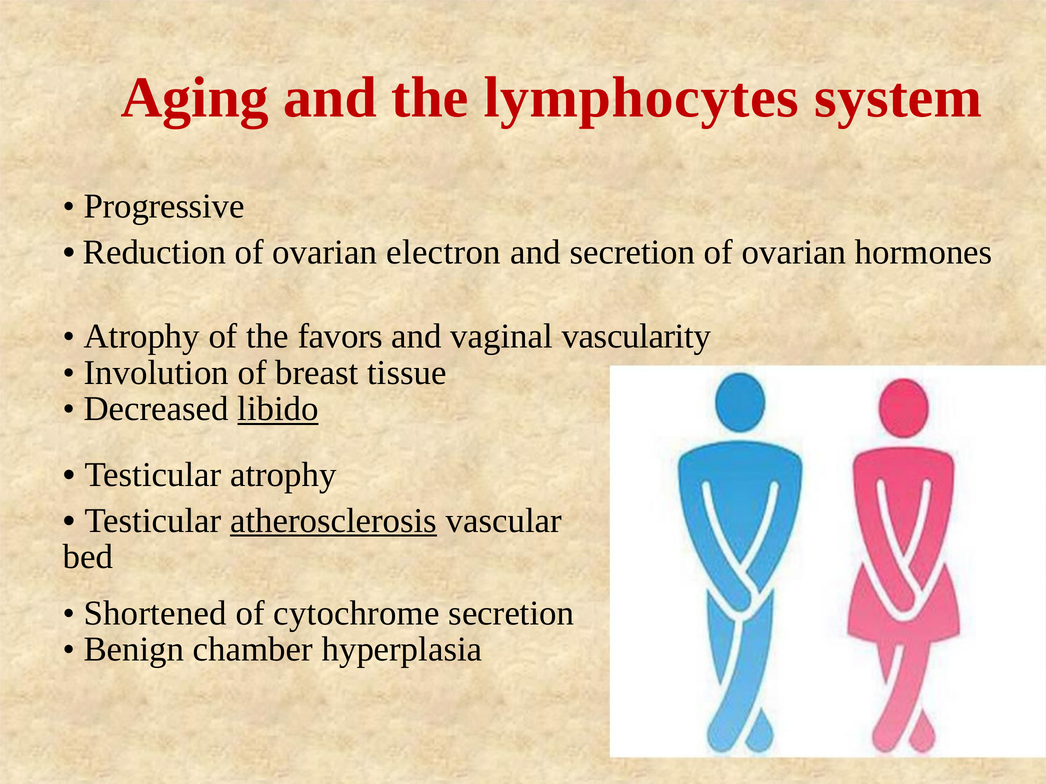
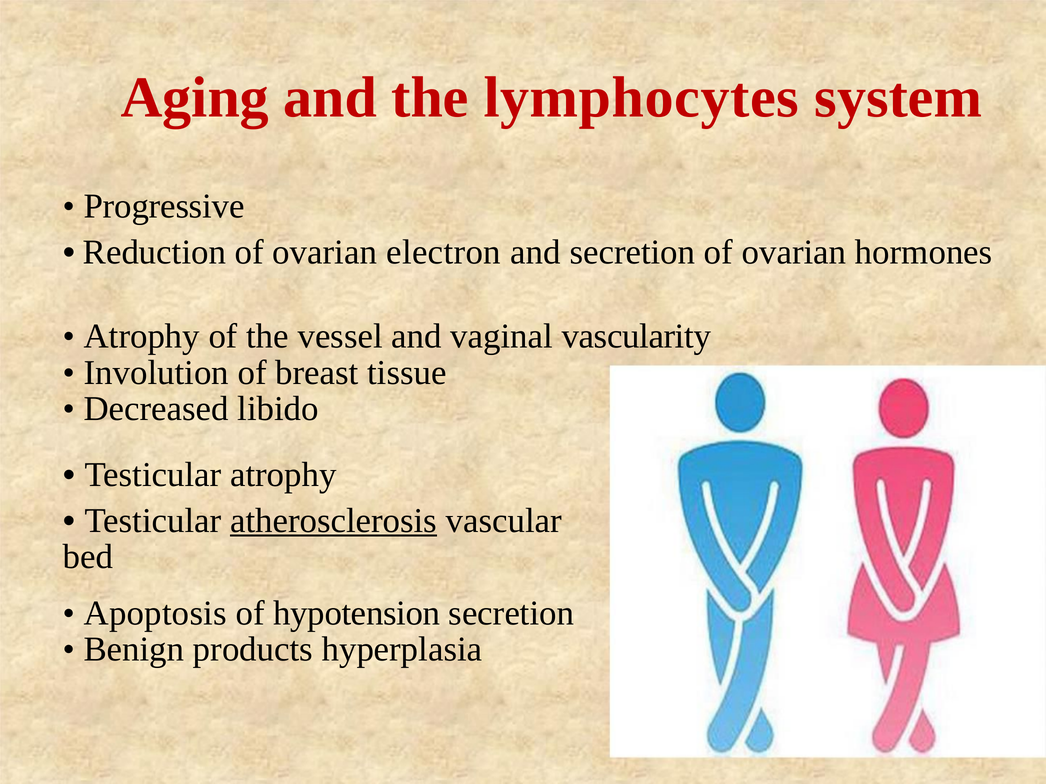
favors: favors -> vessel
libido underline: present -> none
Shortened: Shortened -> Apoptosis
cytochrome: cytochrome -> hypotension
chamber: chamber -> products
